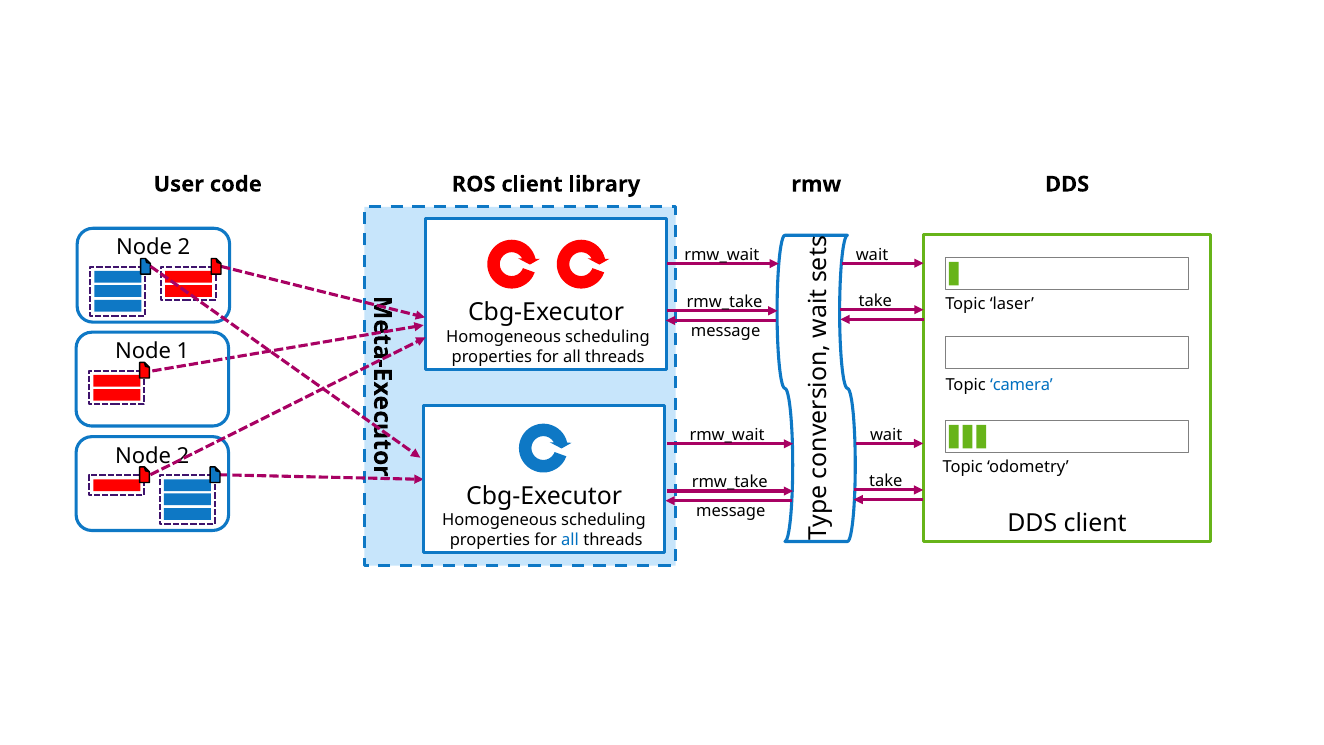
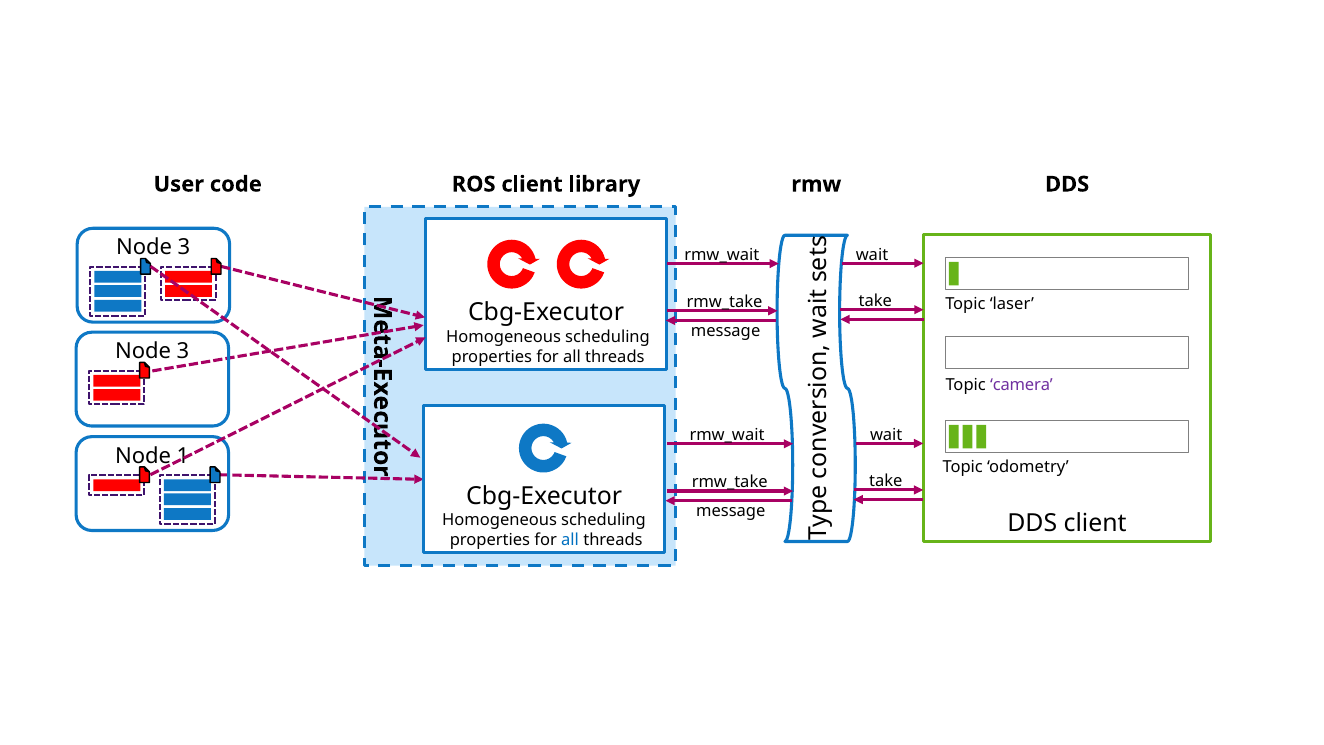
2 at (184, 248): 2 -> 3
1 at (183, 351): 1 -> 3
camera colour: blue -> purple
2 at (183, 456): 2 -> 1
